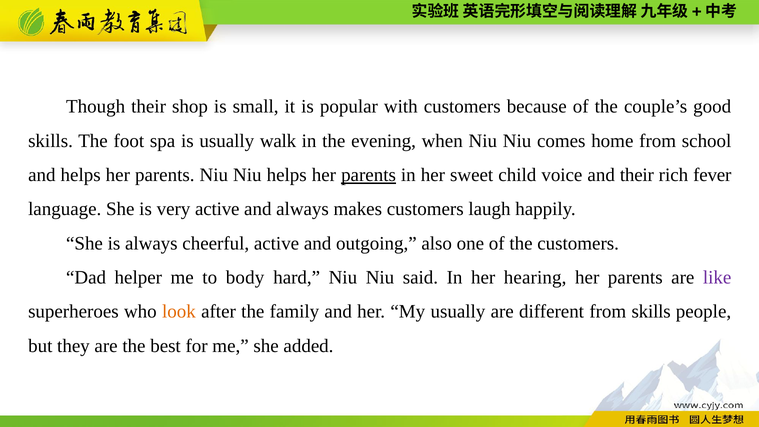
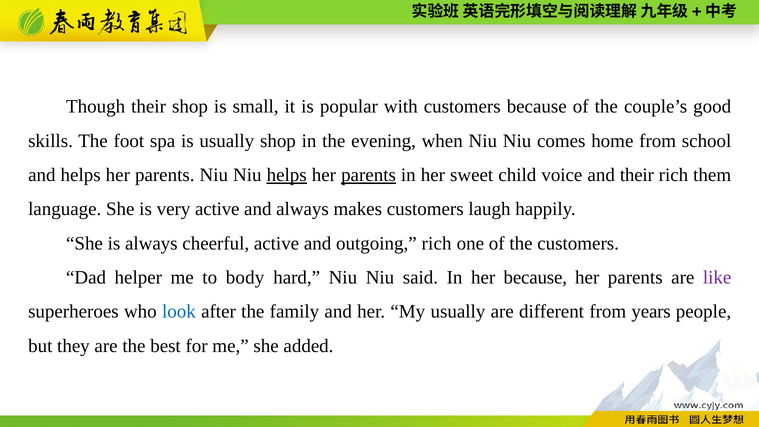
usually walk: walk -> shop
helps at (287, 175) underline: none -> present
fever: fever -> them
outgoing also: also -> rich
her hearing: hearing -> because
look colour: orange -> blue
from skills: skills -> years
